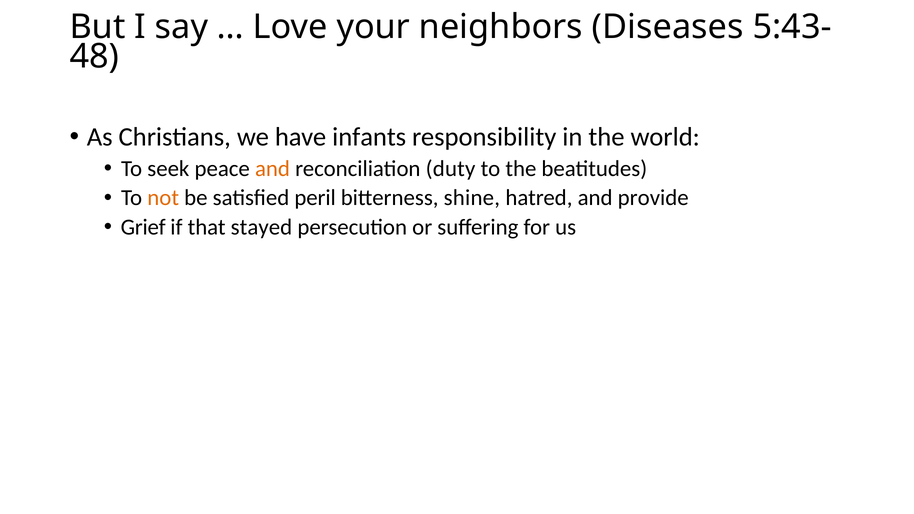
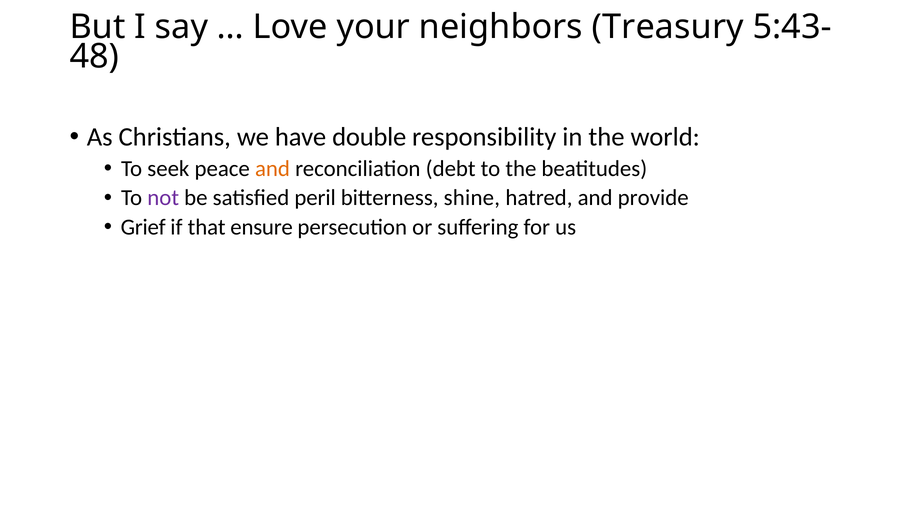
Diseases: Diseases -> Treasury
infants: infants -> double
duty: duty -> debt
not colour: orange -> purple
stayed: stayed -> ensure
